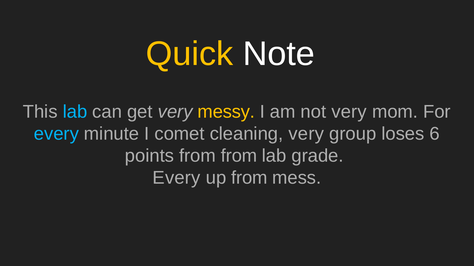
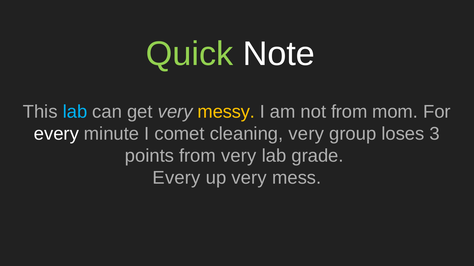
Quick colour: yellow -> light green
not very: very -> from
every at (56, 134) colour: light blue -> white
6: 6 -> 3
from from: from -> very
up from: from -> very
